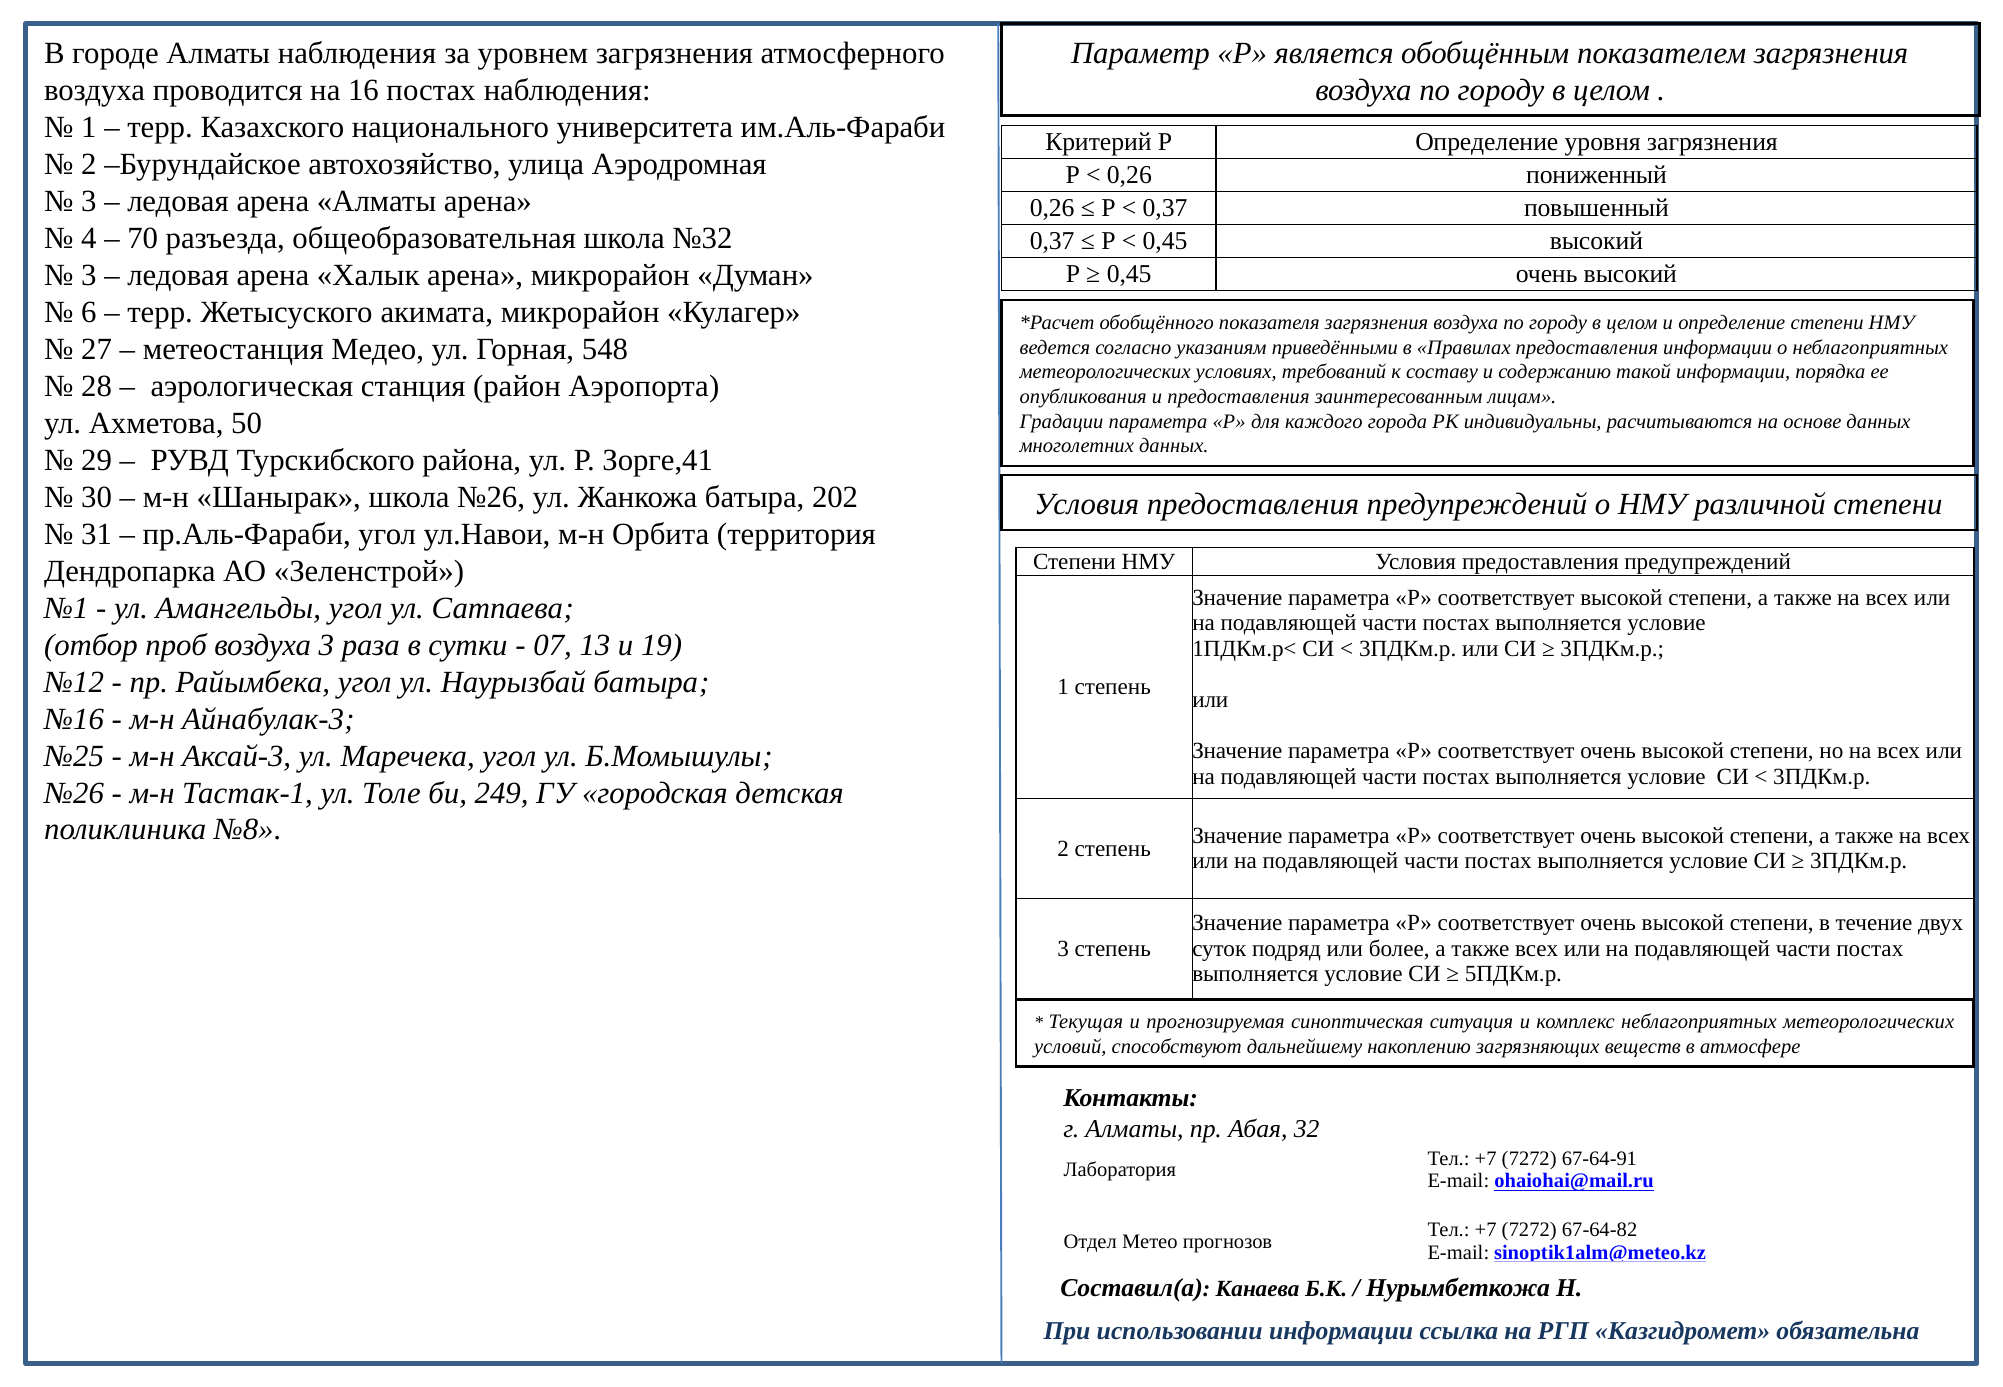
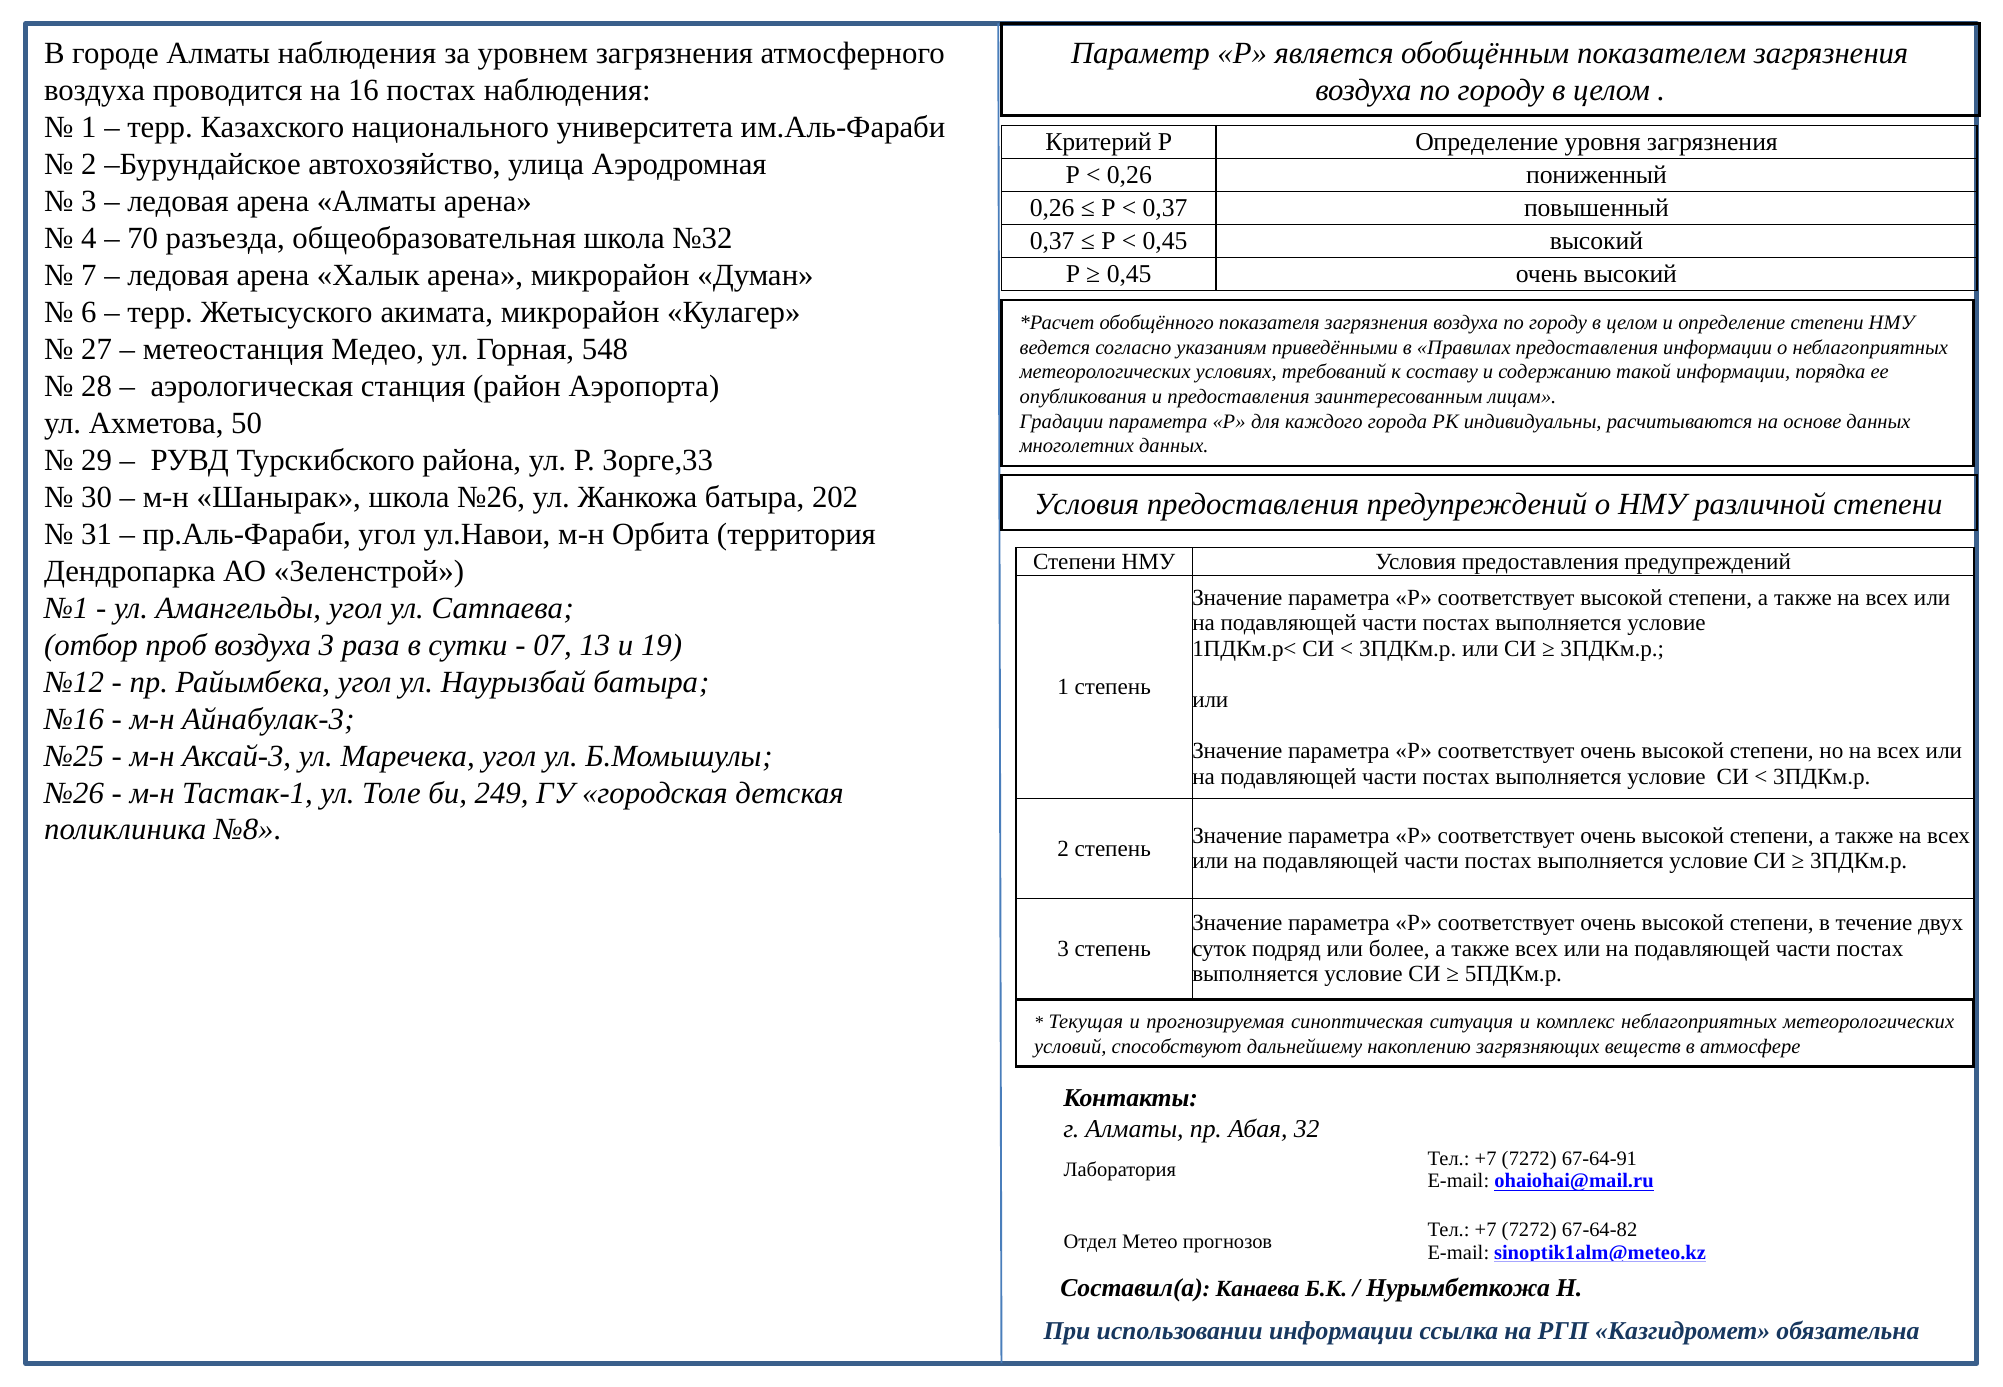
3 at (89, 275): 3 -> 7
Зорге,41: Зорге,41 -> Зорге,33
